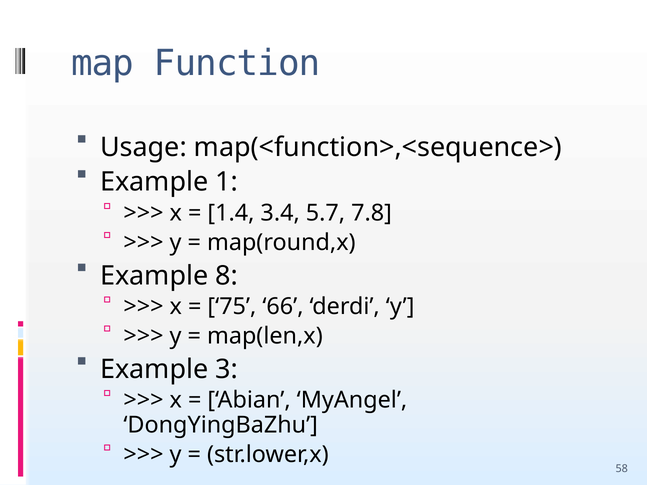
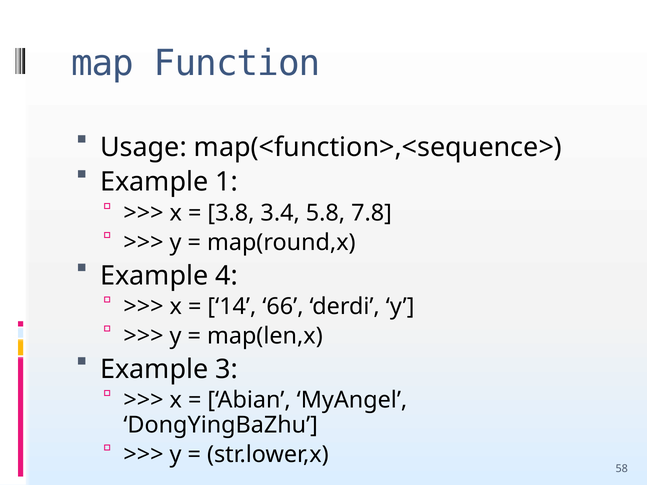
1.4: 1.4 -> 3.8
5.7: 5.7 -> 5.8
8: 8 -> 4
75: 75 -> 14
